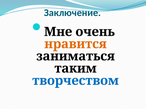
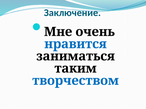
нравится colour: orange -> blue
